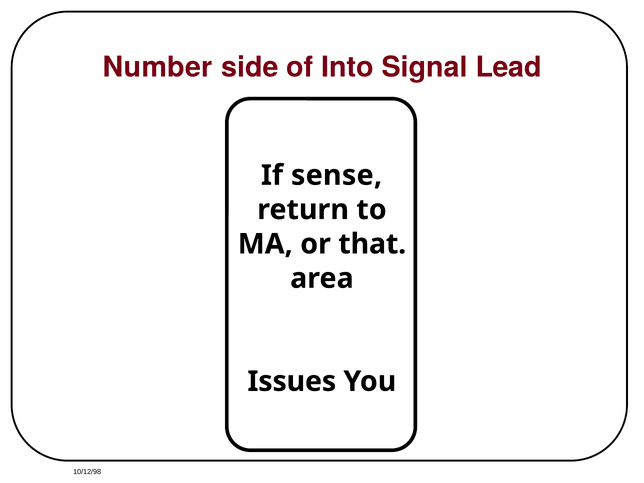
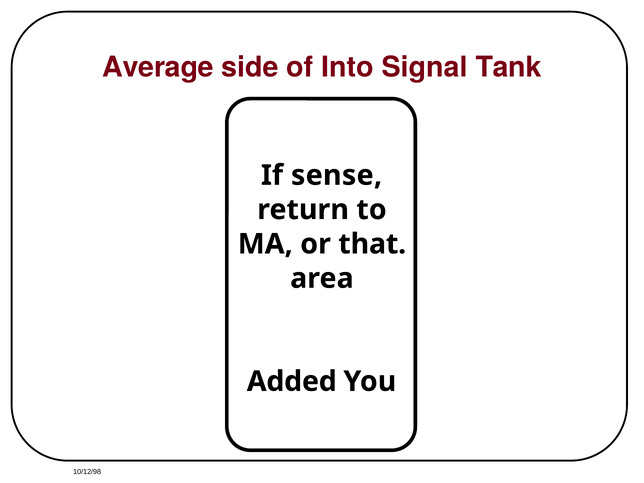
Number: Number -> Average
Lead: Lead -> Tank
Issues: Issues -> Added
